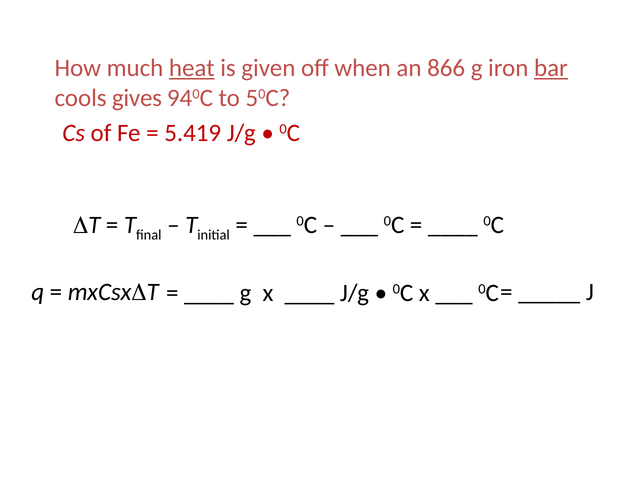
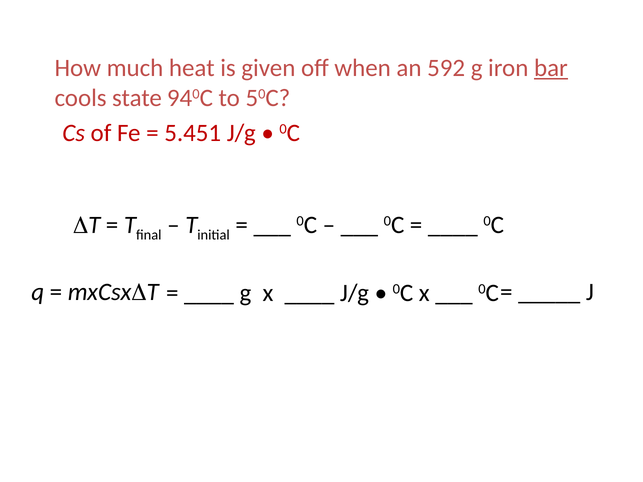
heat underline: present -> none
866: 866 -> 592
gives: gives -> state
5.419: 5.419 -> 5.451
